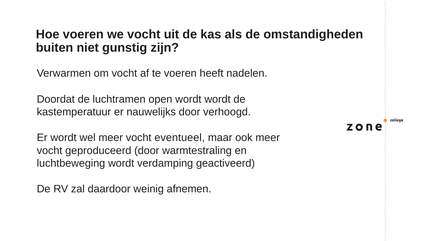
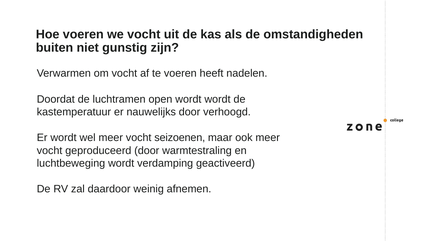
eventueel: eventueel -> seizoenen
